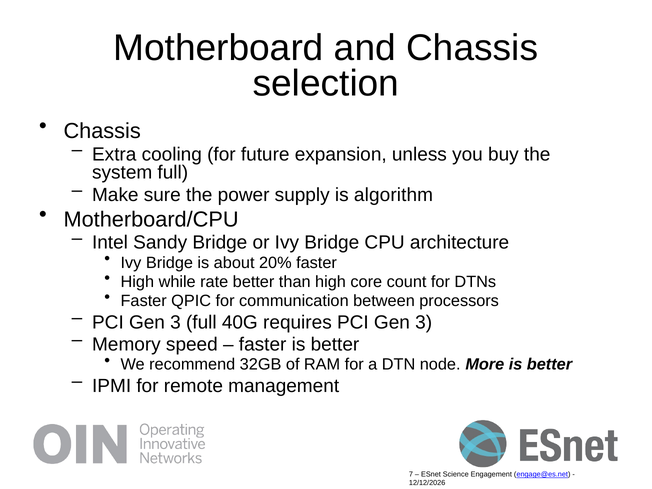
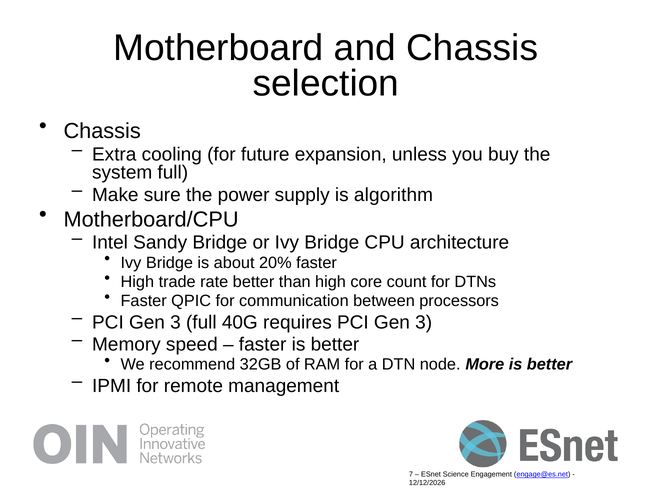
while: while -> trade
